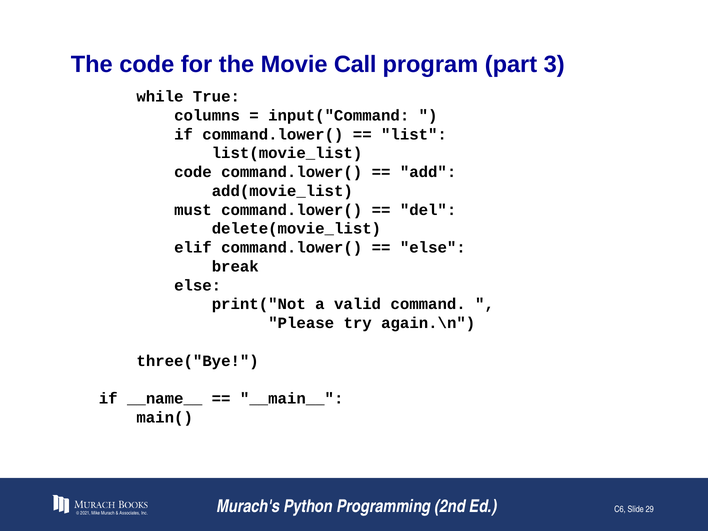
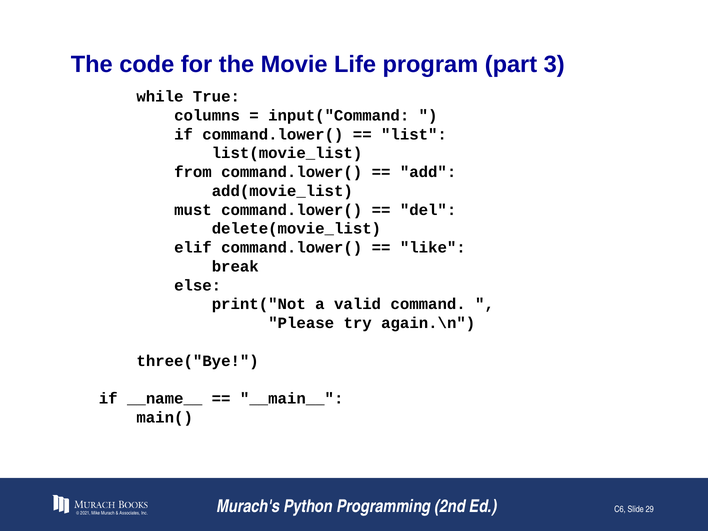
Call: Call -> Life
code at (193, 172): code -> from
else at (433, 248): else -> like
